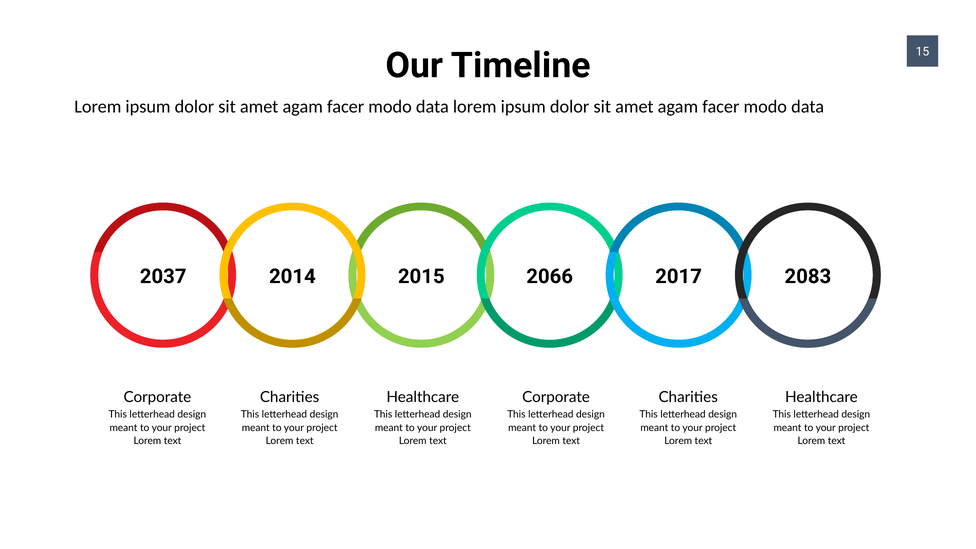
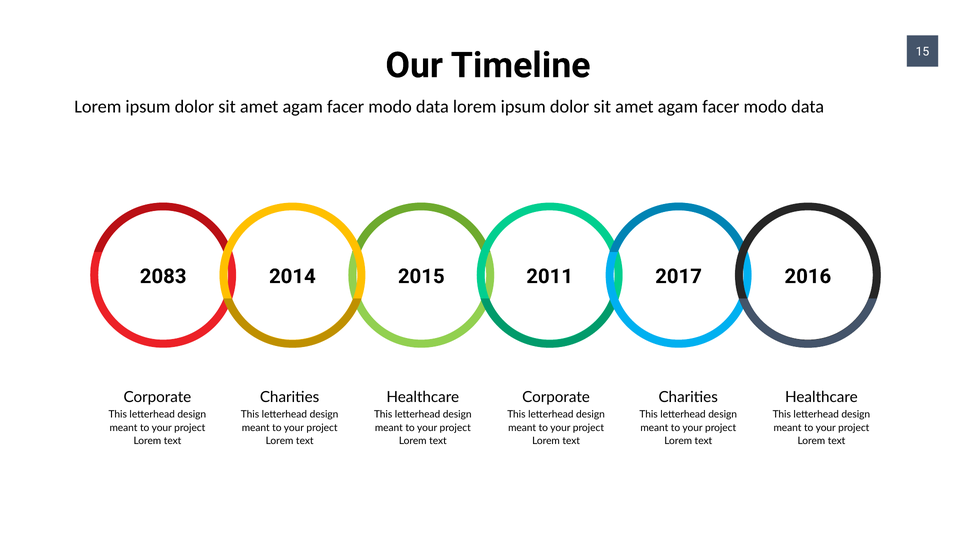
2037: 2037 -> 2083
2066: 2066 -> 2011
2083: 2083 -> 2016
